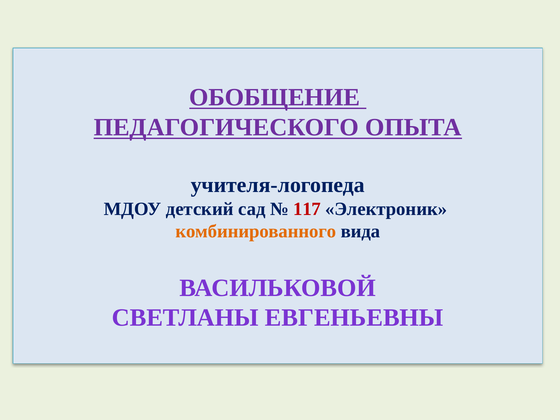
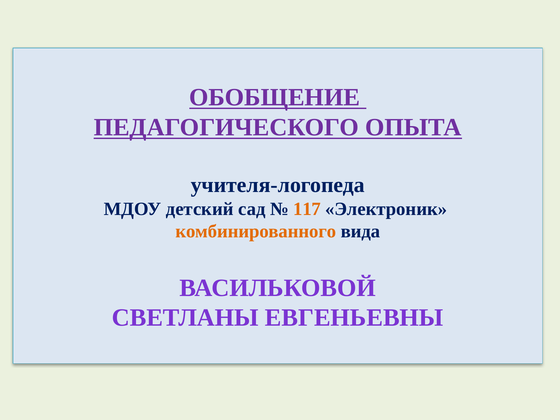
117 colour: red -> orange
